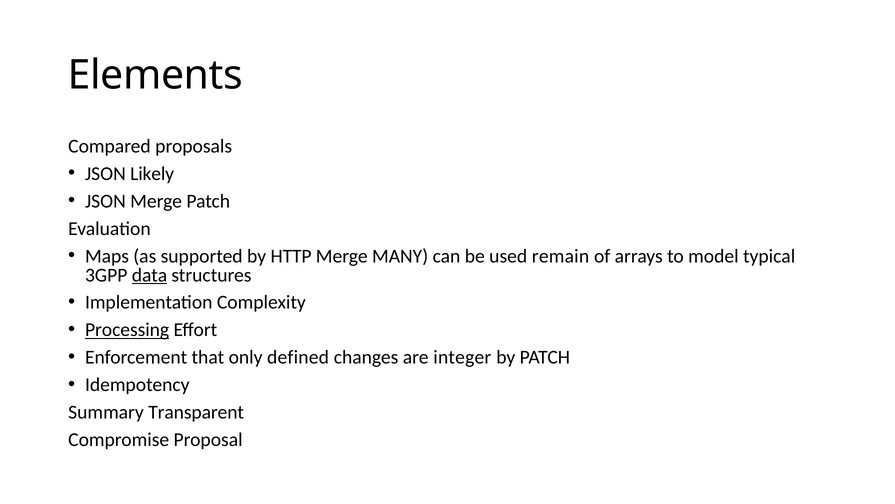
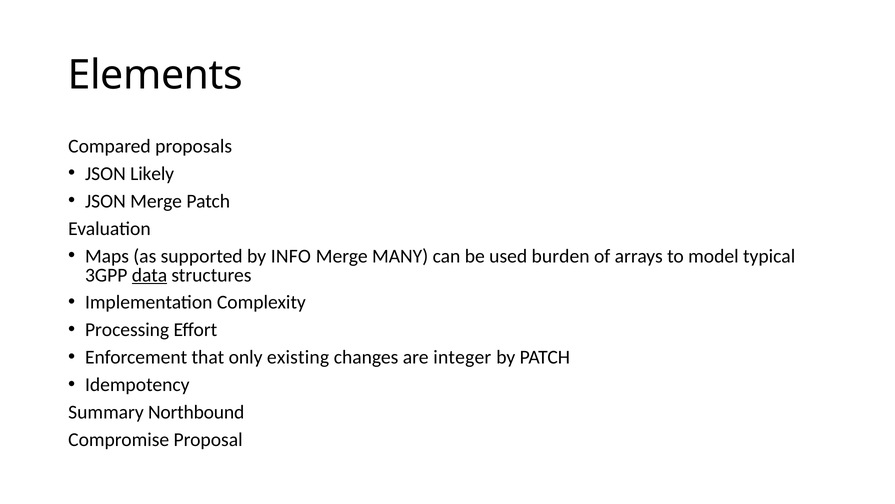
HTTP: HTTP -> INFO
remain: remain -> burden
Processing underline: present -> none
defined: defined -> existing
Transparent: Transparent -> Northbound
